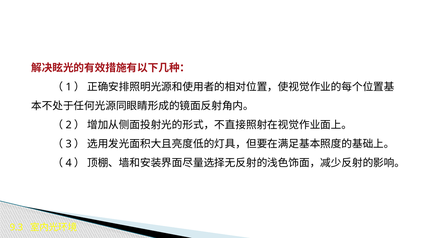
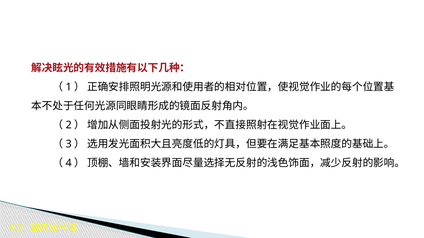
9.3: 9.3 -> 6.3
